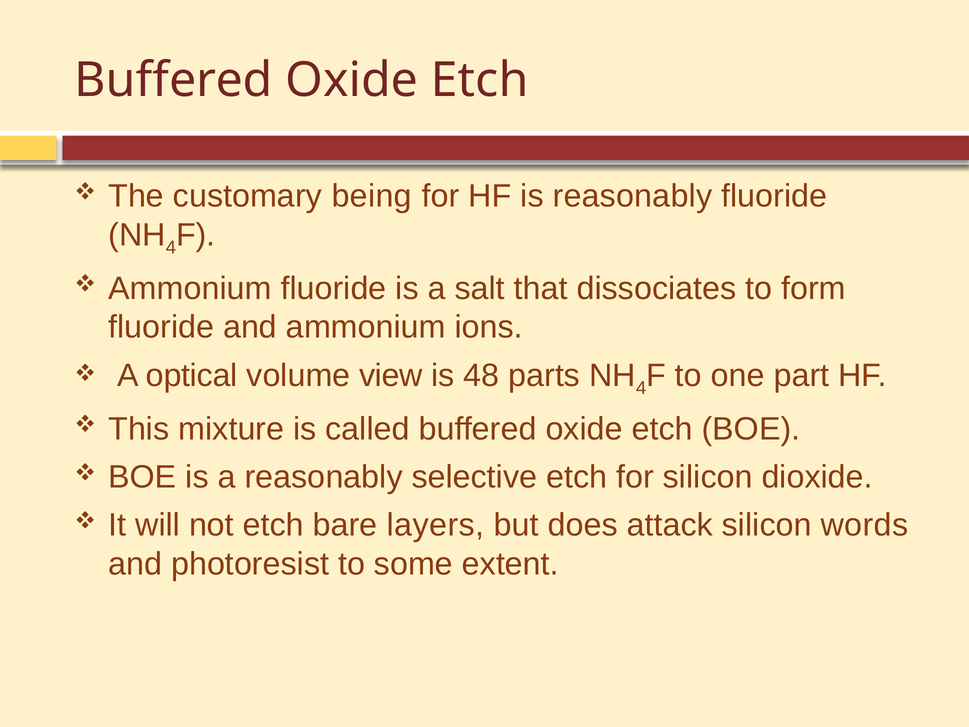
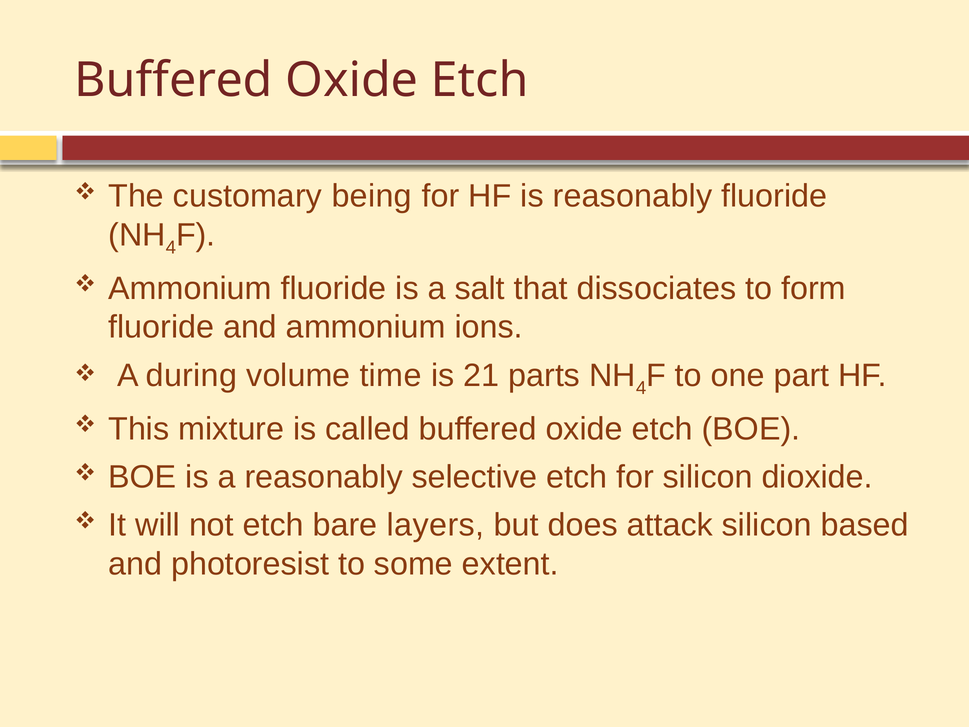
optical: optical -> during
view: view -> time
48: 48 -> 21
words: words -> based
